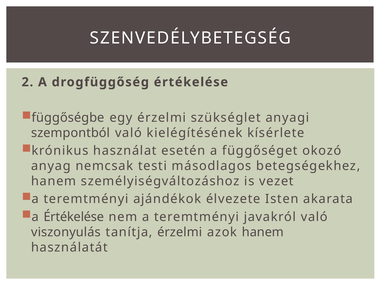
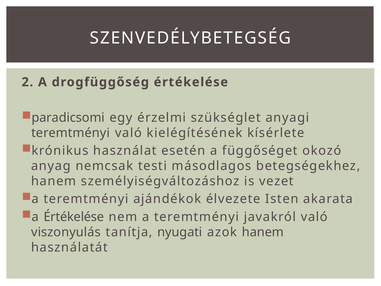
függőségbe: függőségbe -> paradicsomi
szempontból at (71, 133): szempontból -> teremtményi
tanítja érzelmi: érzelmi -> nyugati
